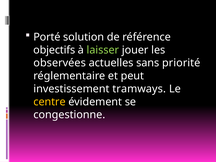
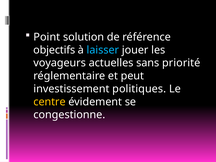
Porté: Porté -> Point
laisser colour: light green -> light blue
observées: observées -> voyageurs
tramways: tramways -> politiques
